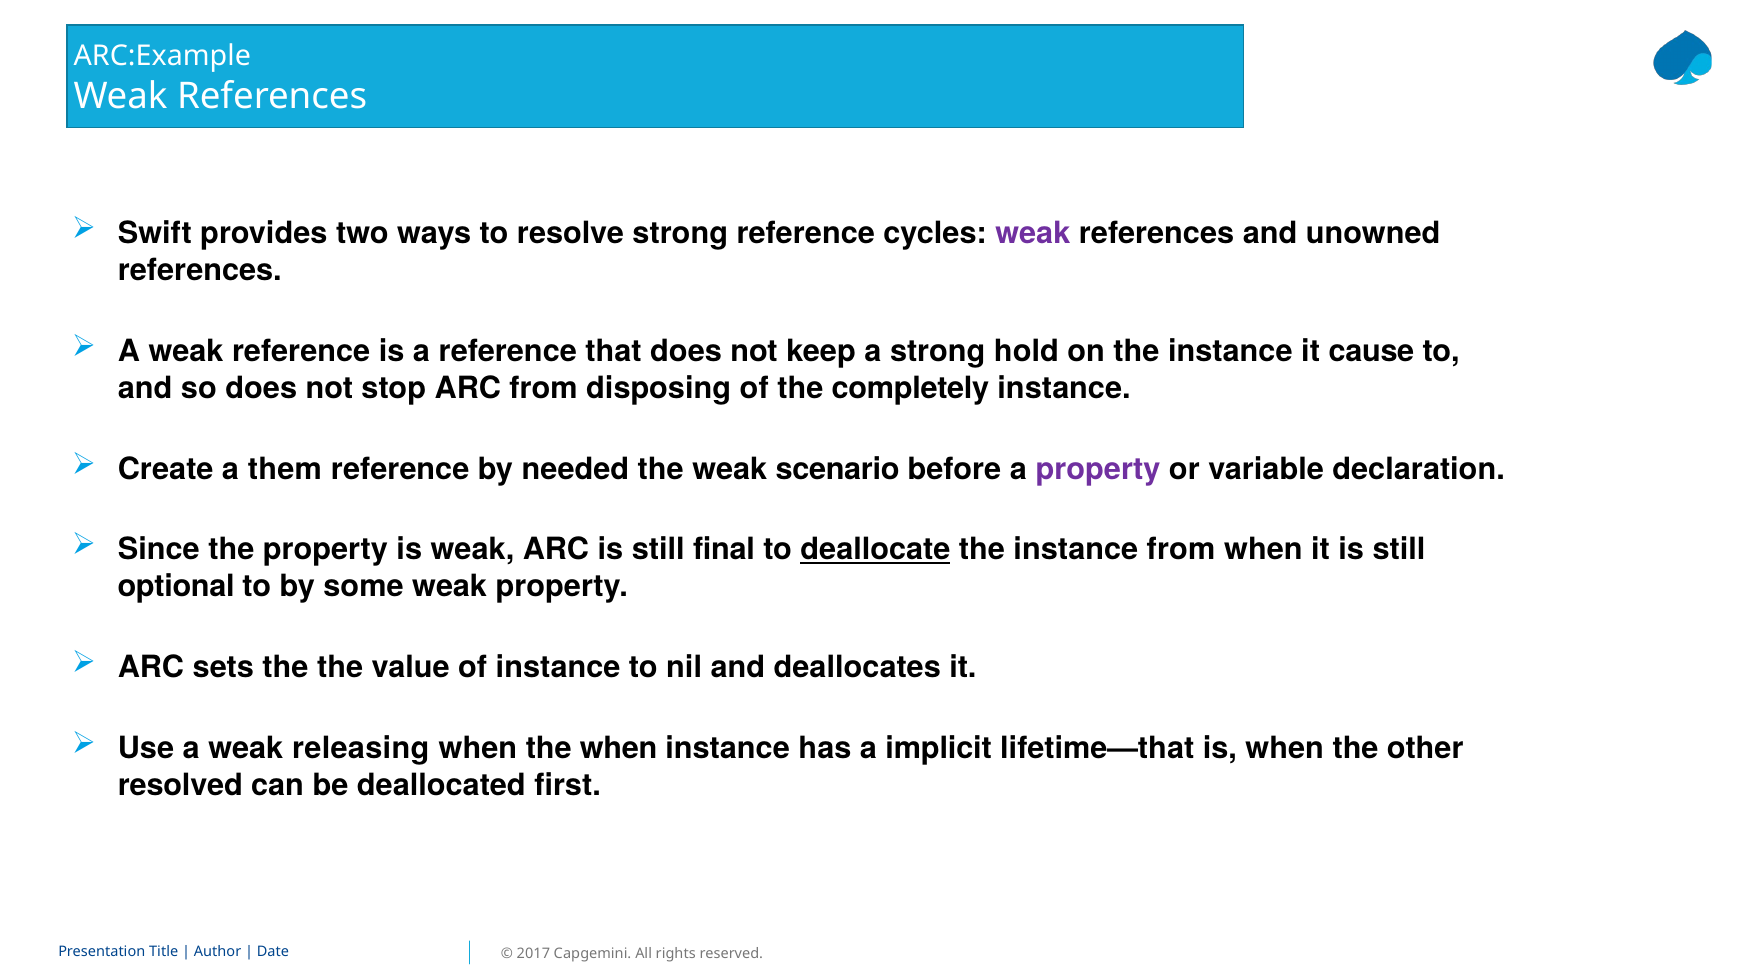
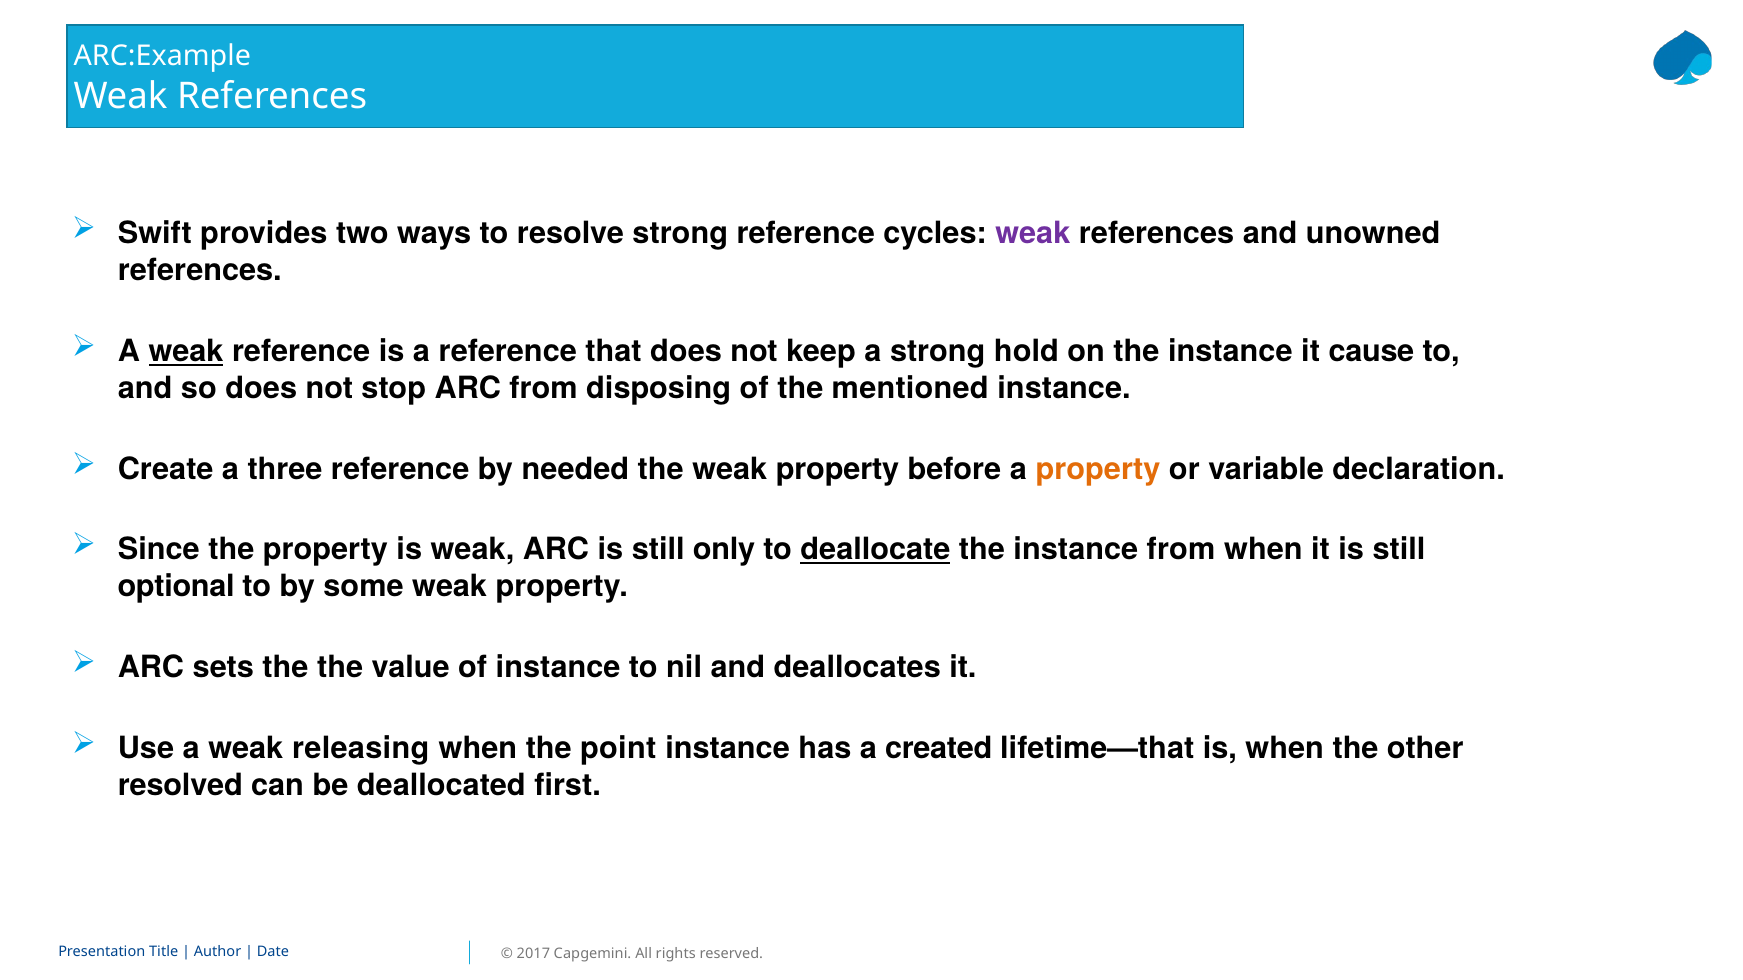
weak at (186, 352) underline: none -> present
completely: completely -> mentioned
them: them -> three
the weak scenario: scenario -> property
property at (1098, 469) colour: purple -> orange
final: final -> only
the when: when -> point
implicit: implicit -> created
